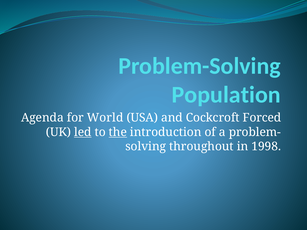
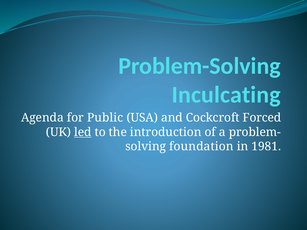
Population: Population -> Inculcating
World: World -> Public
the underline: present -> none
throughout: throughout -> foundation
1998: 1998 -> 1981
